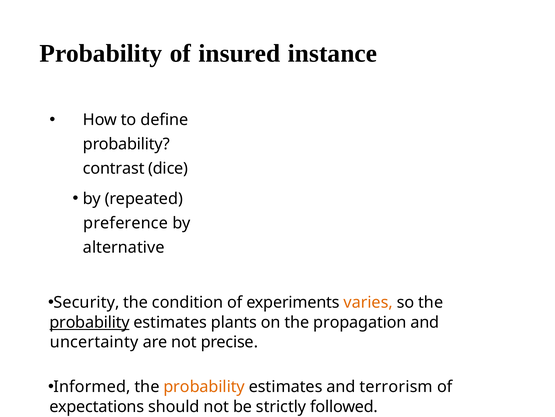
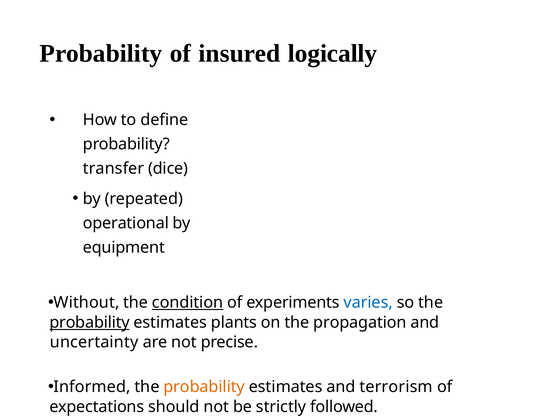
instance: instance -> logically
contrast: contrast -> transfer
preference: preference -> operational
alternative: alternative -> equipment
Security: Security -> Without
condition underline: none -> present
varies colour: orange -> blue
